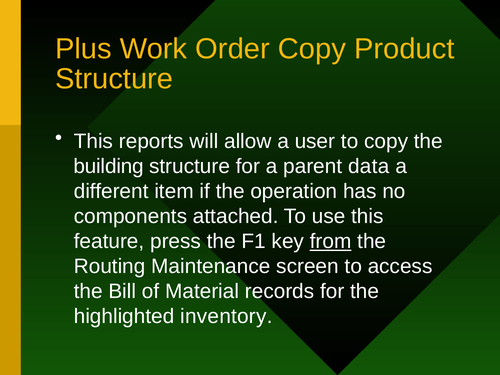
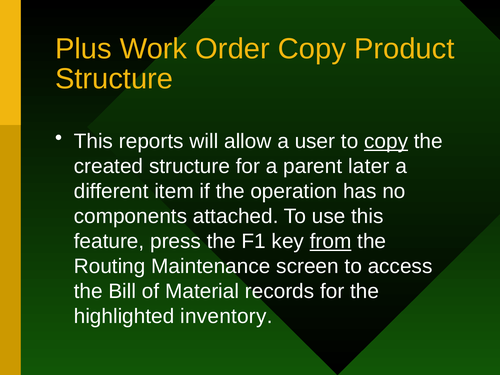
copy at (386, 141) underline: none -> present
building: building -> created
data: data -> later
